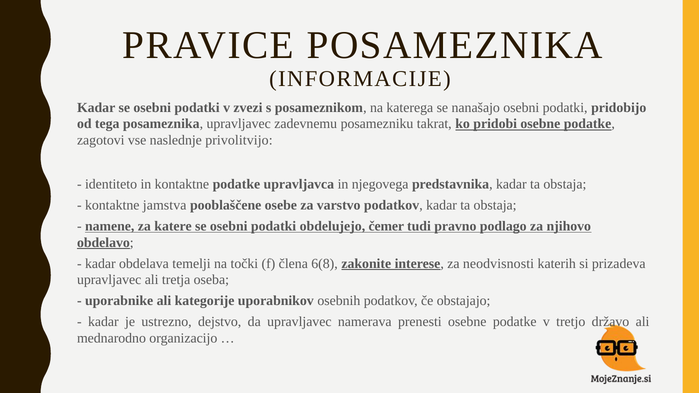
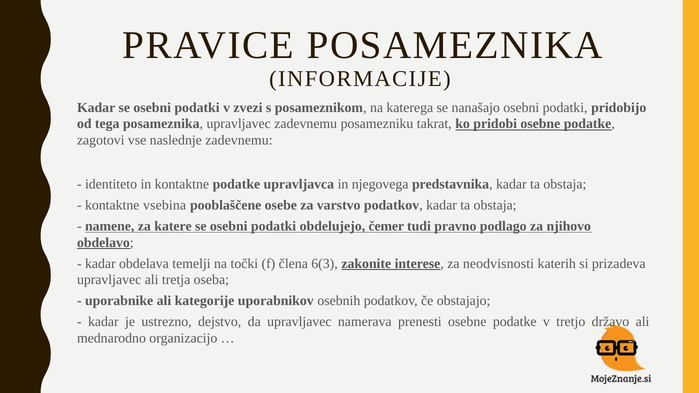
naslednje privolitvijo: privolitvijo -> zadevnemu
jamstva: jamstva -> vsebina
6(8: 6(8 -> 6(3
